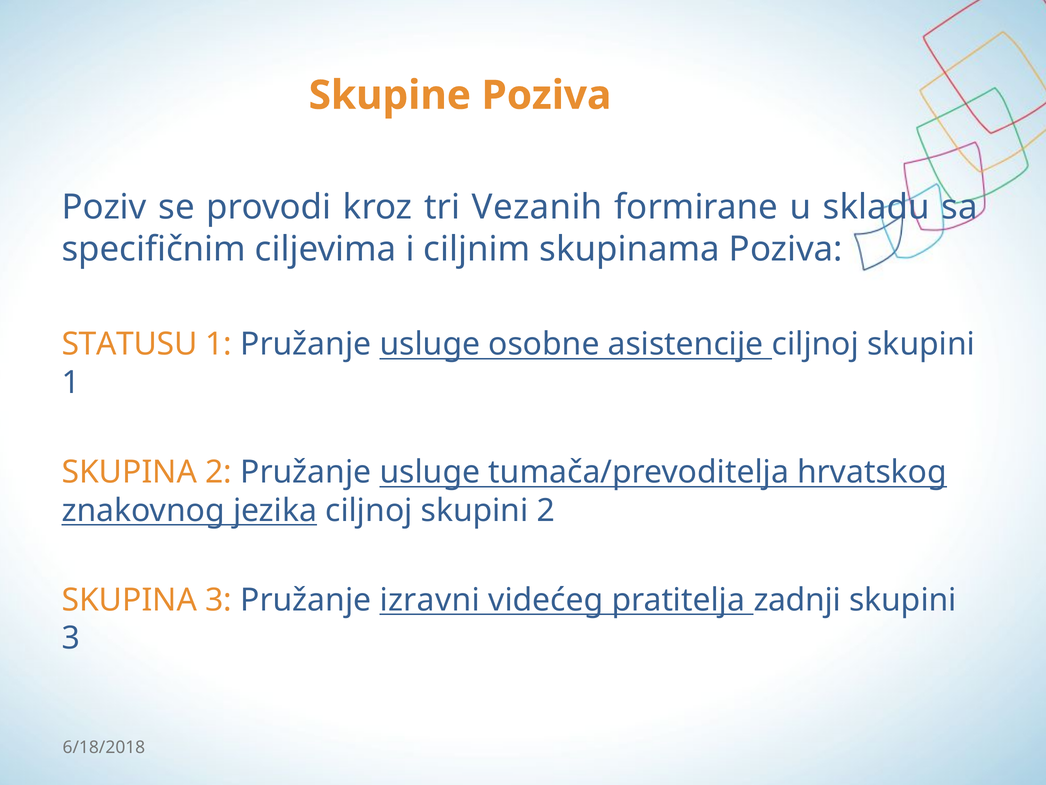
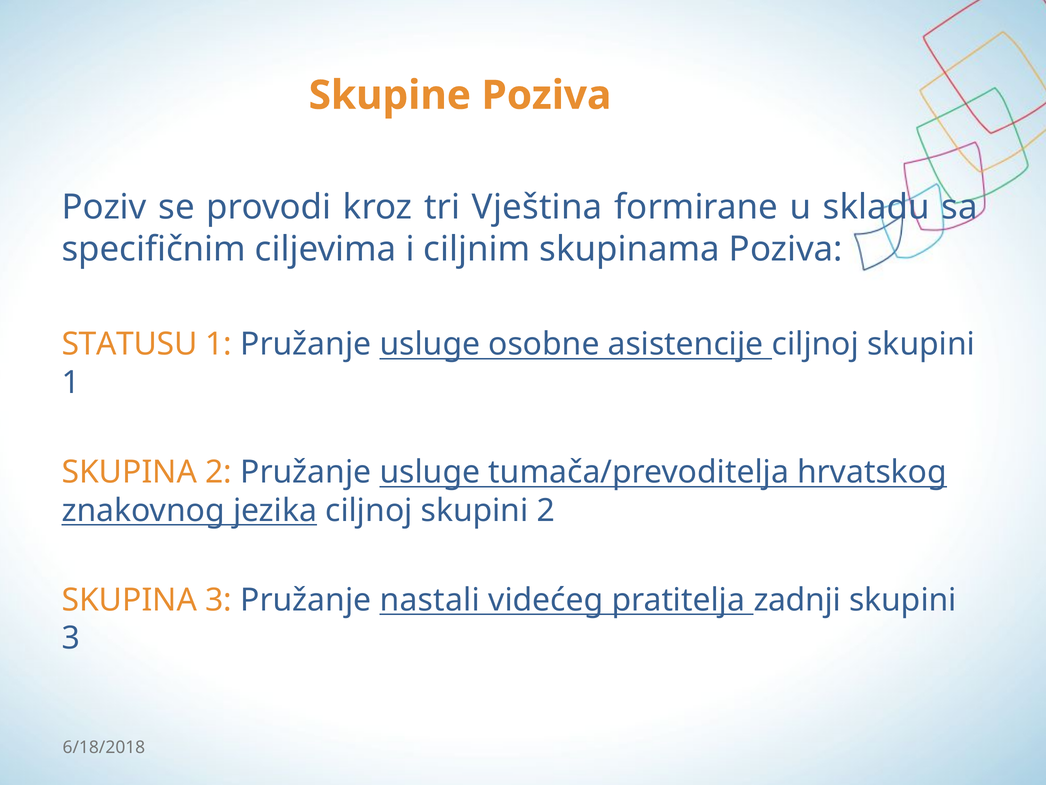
Vezanih: Vezanih -> Vještina
izravni: izravni -> nastali
